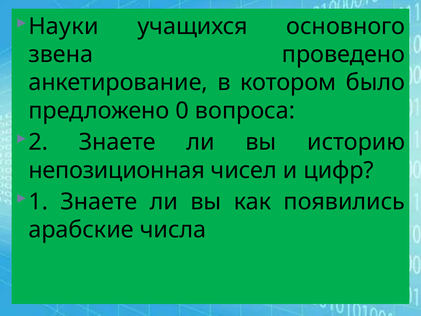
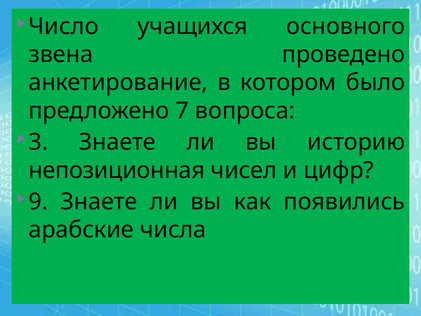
Науки: Науки -> Число
0: 0 -> 7
2: 2 -> 3
1: 1 -> 9
